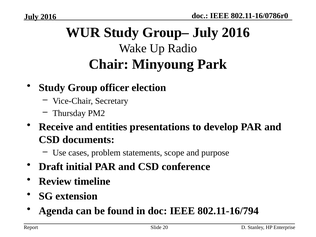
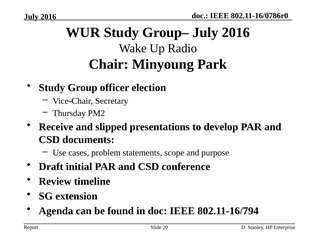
entities: entities -> slipped
